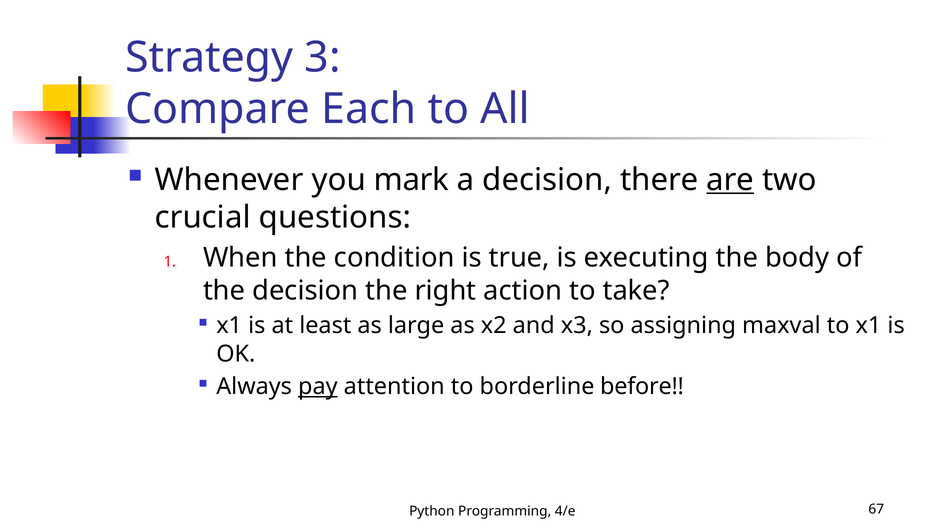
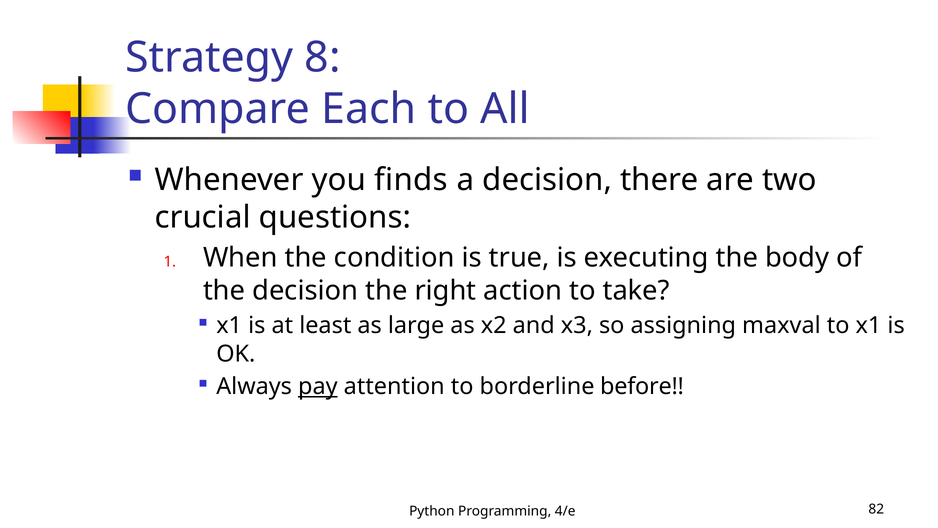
3: 3 -> 8
mark: mark -> finds
are underline: present -> none
67: 67 -> 82
